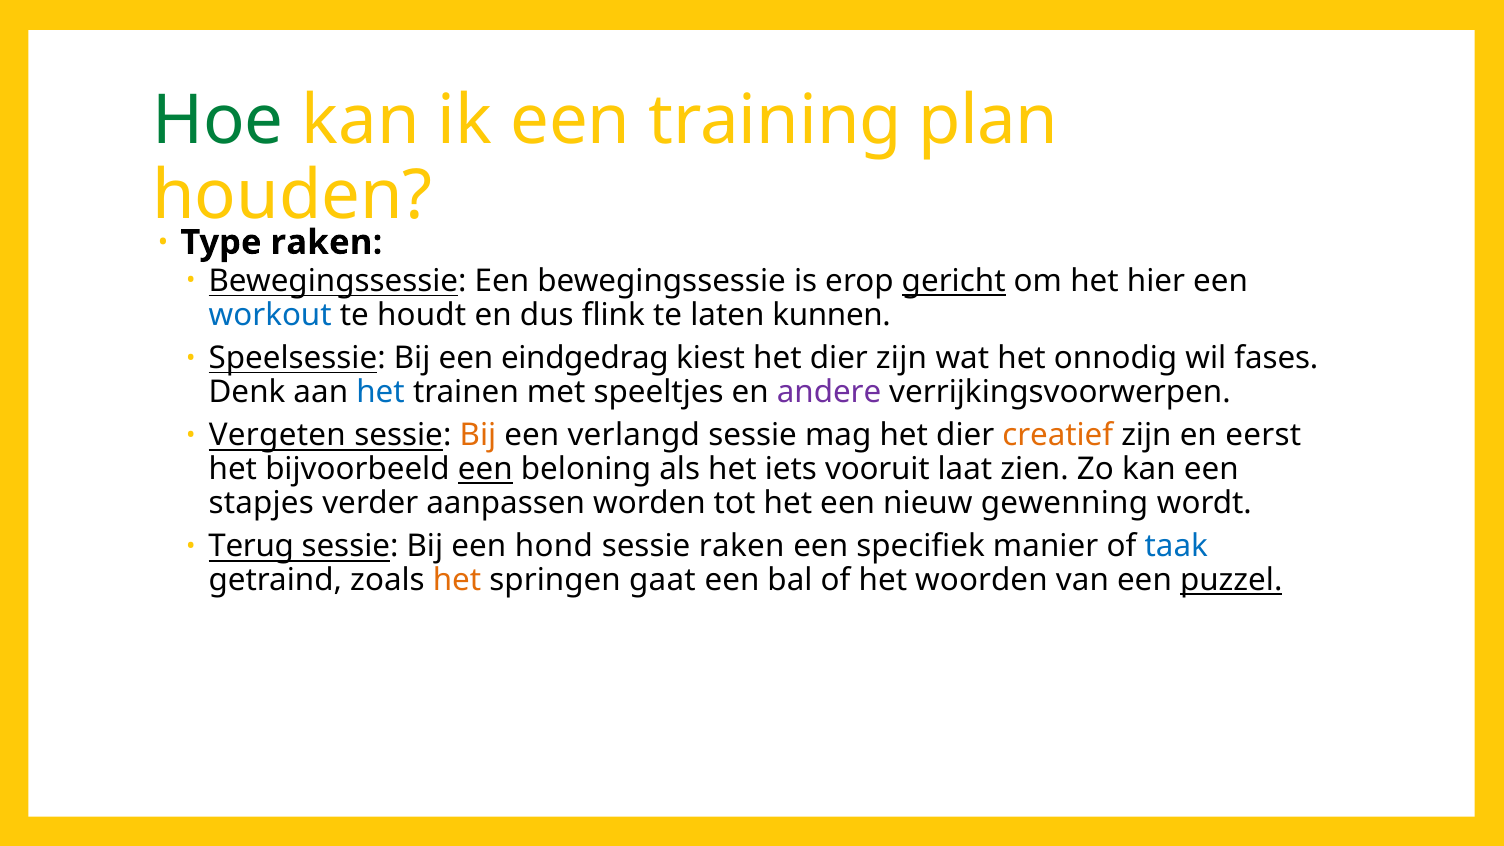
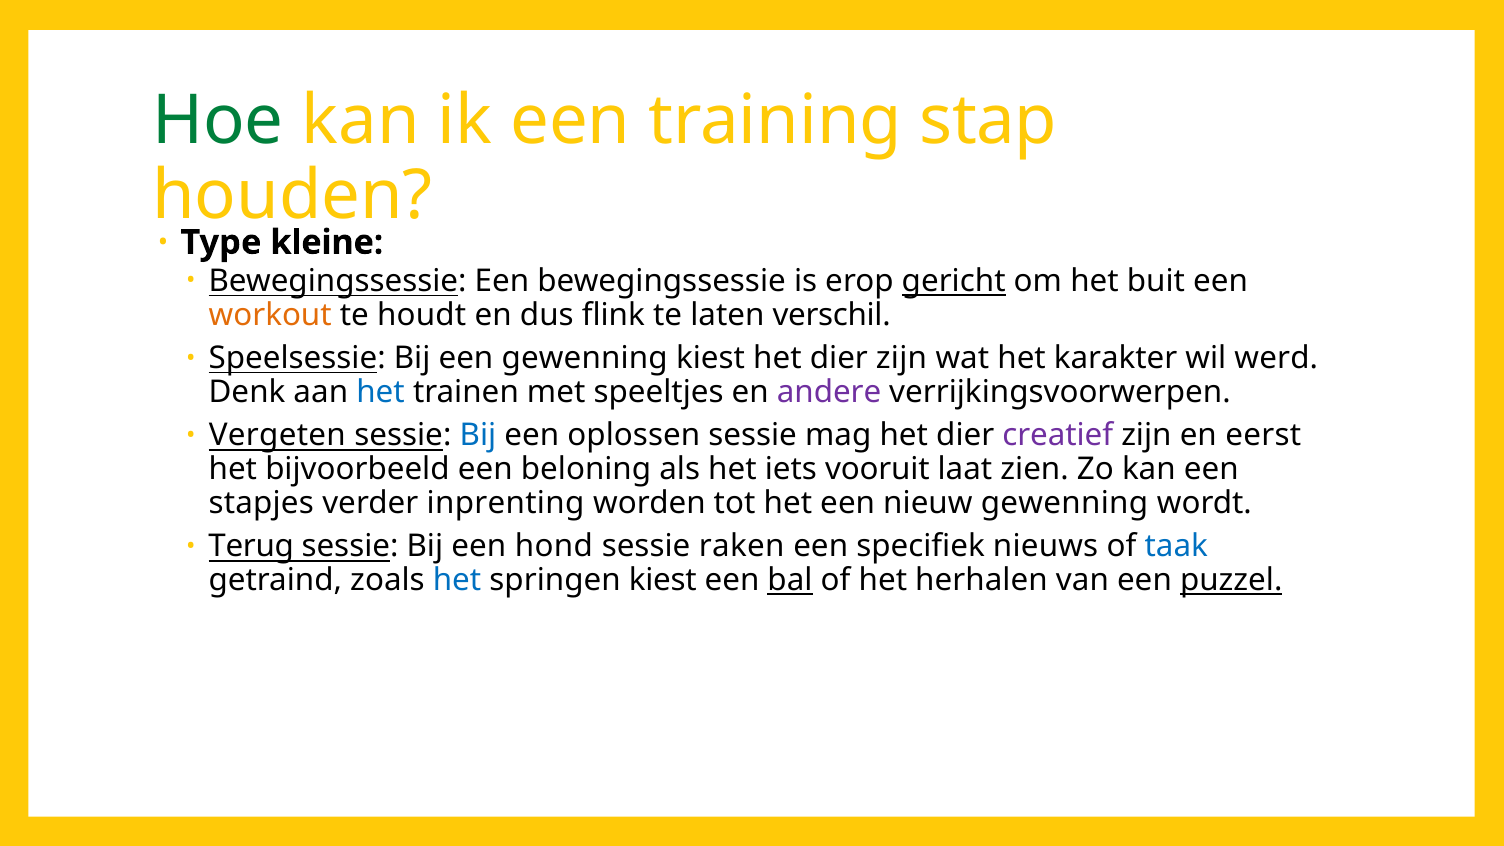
plan: plan -> stap
Type raken: raken -> kleine
hier: hier -> buit
workout colour: blue -> orange
kunnen: kunnen -> verschil
een eindgedrag: eindgedrag -> gewenning
onnodig: onnodig -> karakter
fases: fases -> werd
Bij at (478, 435) colour: orange -> blue
verlangd: verlangd -> oplossen
creatief colour: orange -> purple
een at (485, 469) underline: present -> none
aanpassen: aanpassen -> inprenting
manier: manier -> nieuws
het at (457, 580) colour: orange -> blue
springen gaat: gaat -> kiest
bal underline: none -> present
woorden: woorden -> herhalen
